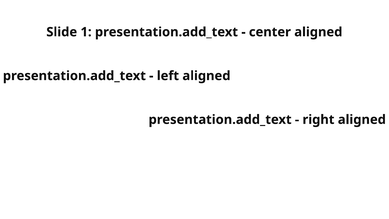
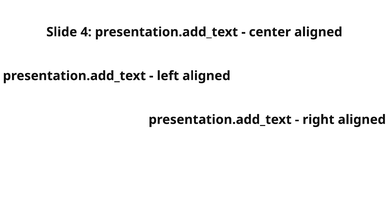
1: 1 -> 4
